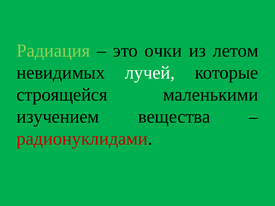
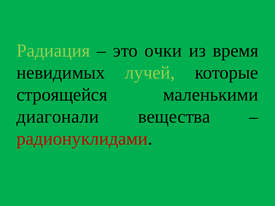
летом: летом -> время
лучей colour: white -> light green
изучением: изучением -> диагонали
